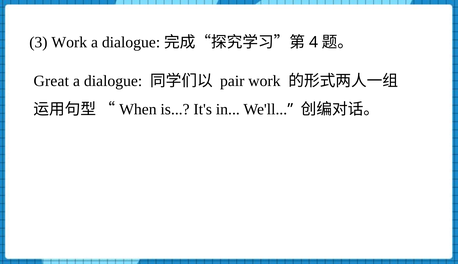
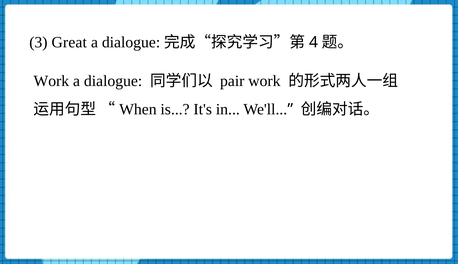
3 Work: Work -> Great
Great at (51, 81): Great -> Work
